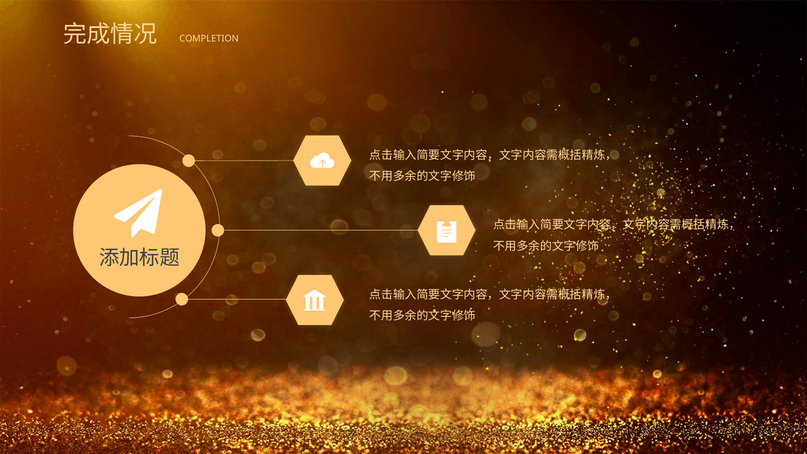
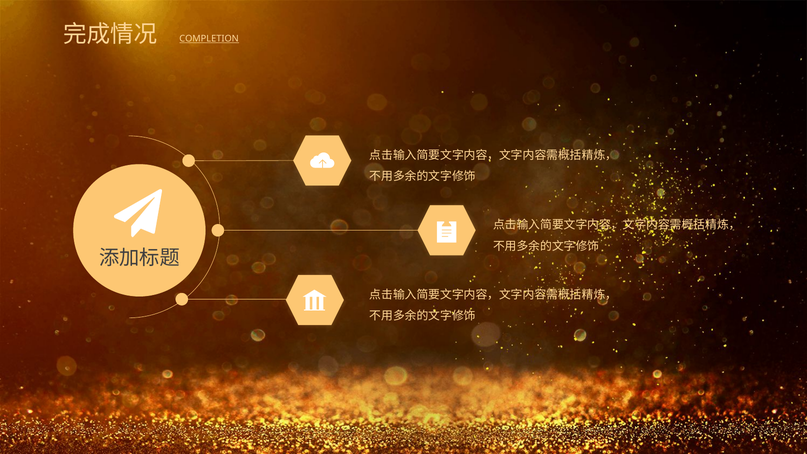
COMPLETION underline: none -> present
